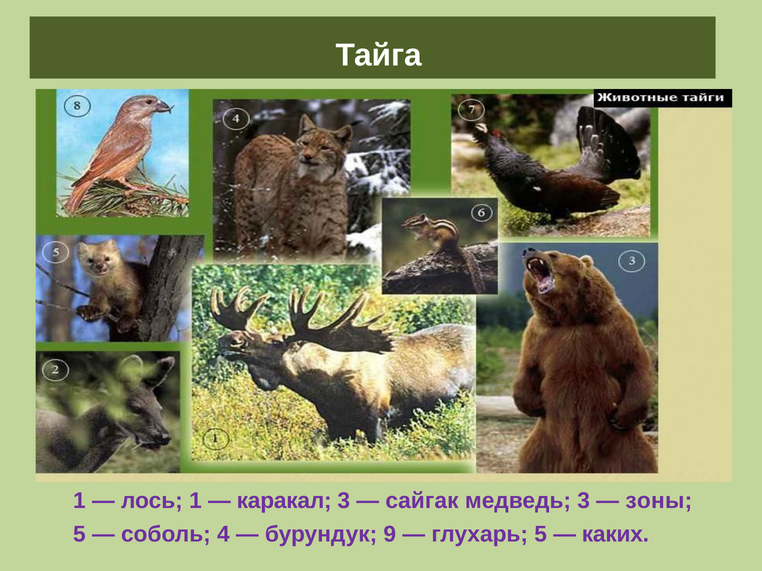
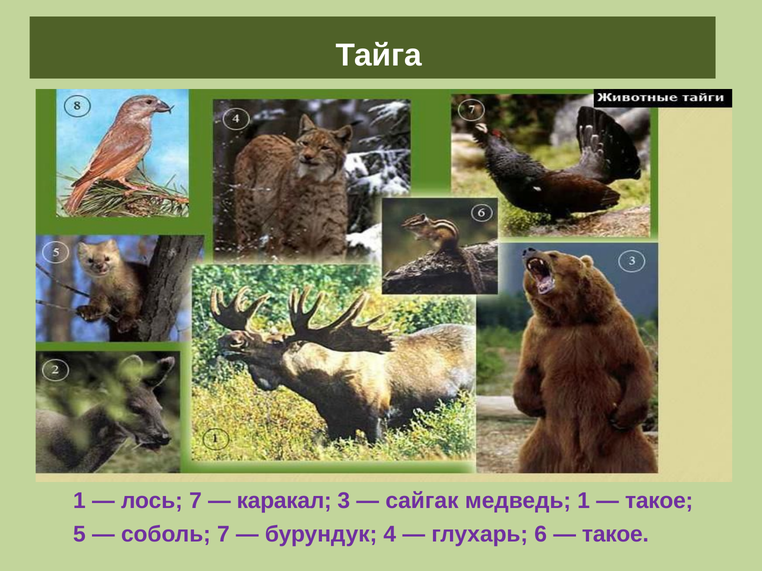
лось 1: 1 -> 7
медведь 3: 3 -> 1
зоны at (659, 501): зоны -> такое
соболь 4: 4 -> 7
9: 9 -> 4
глухарь 5: 5 -> 6
каких at (615, 534): каких -> такое
